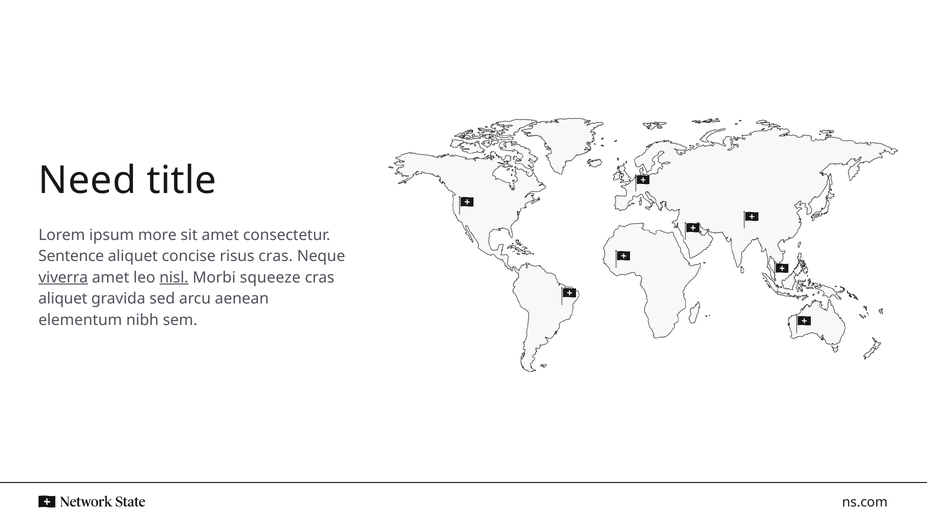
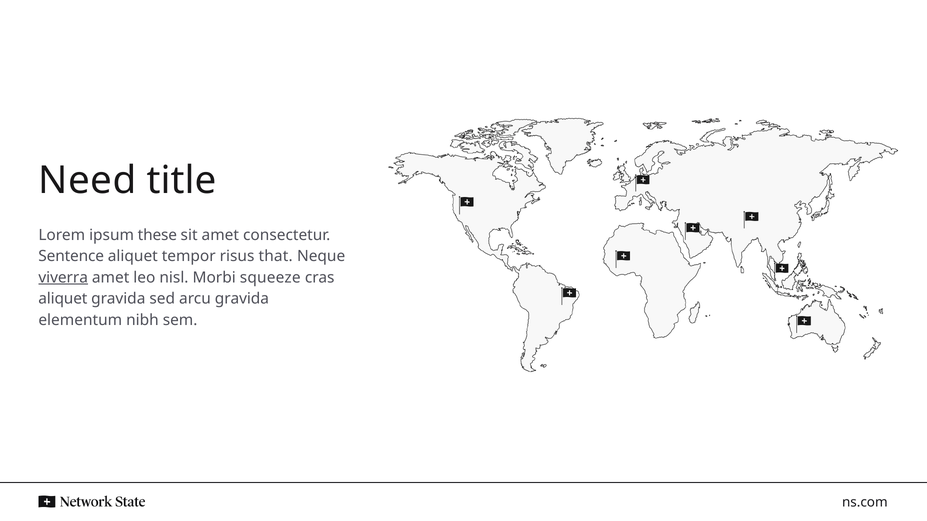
more: more -> these
concise: concise -> tempor
risus cras: cras -> that
nisl underline: present -> none
arcu aenean: aenean -> gravida
